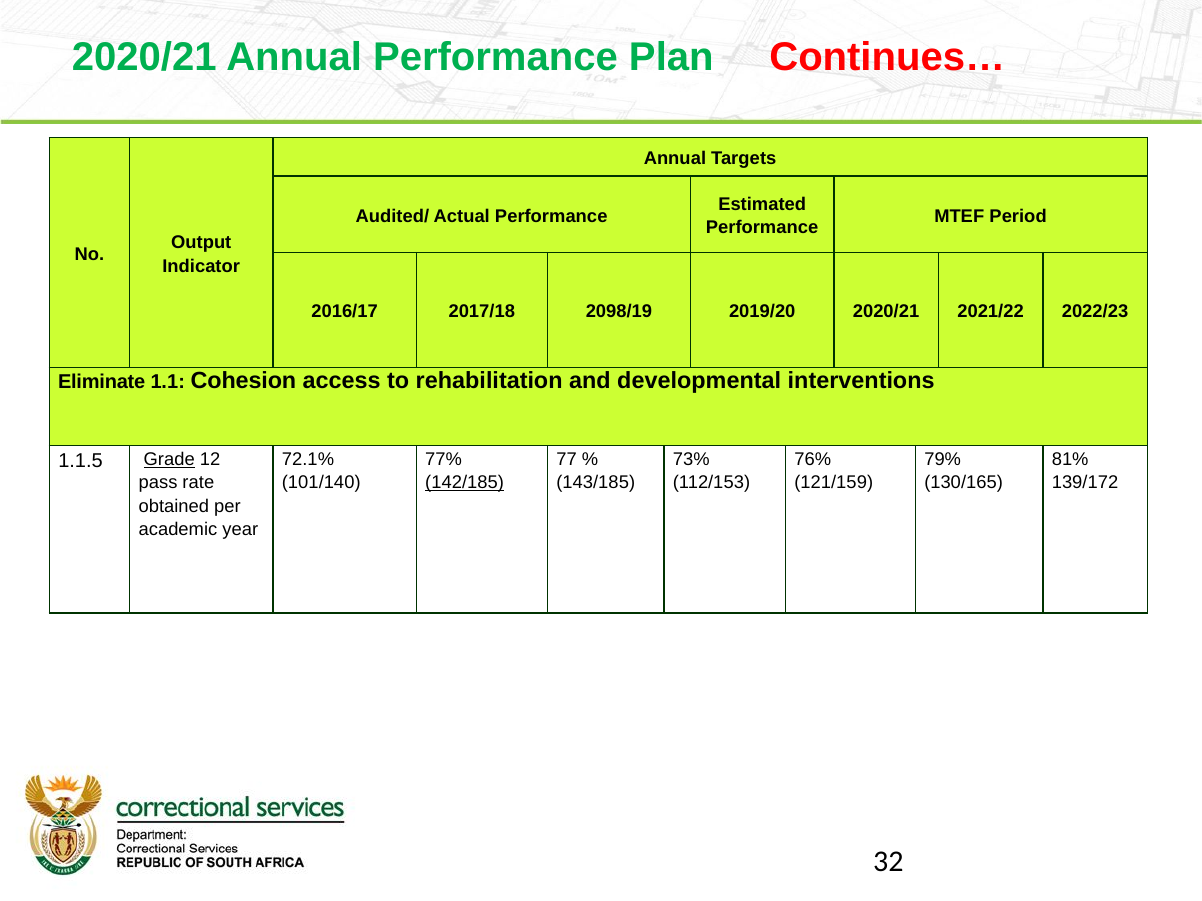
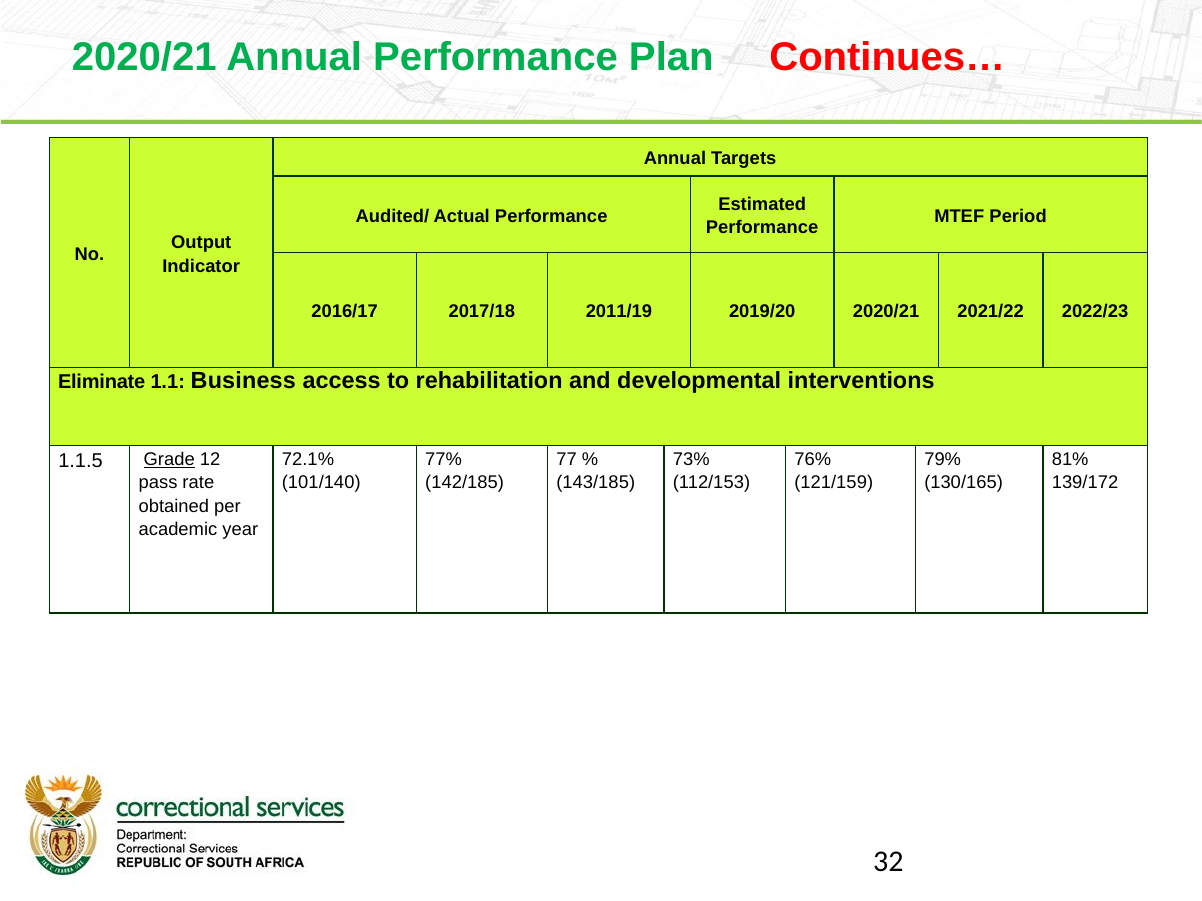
2098/19: 2098/19 -> 2011/19
Cohesion: Cohesion -> Business
142/185 underline: present -> none
